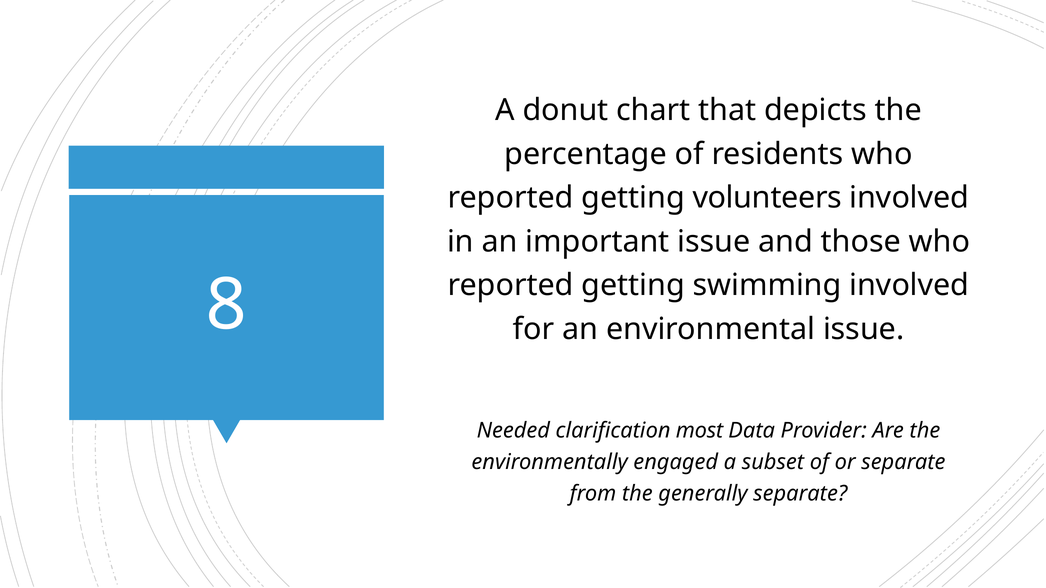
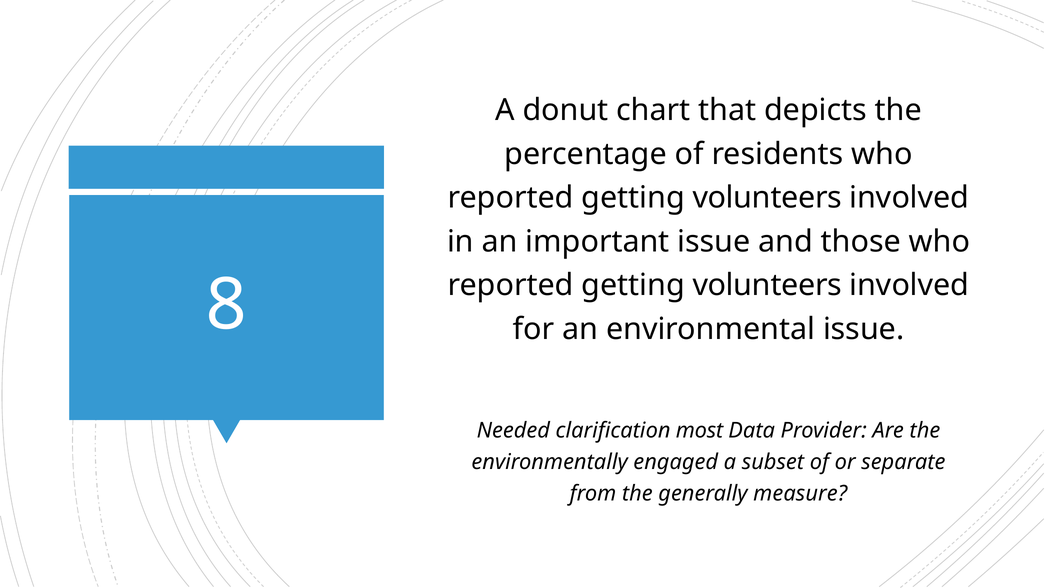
swimming at (767, 286): swimming -> volunteers
generally separate: separate -> measure
